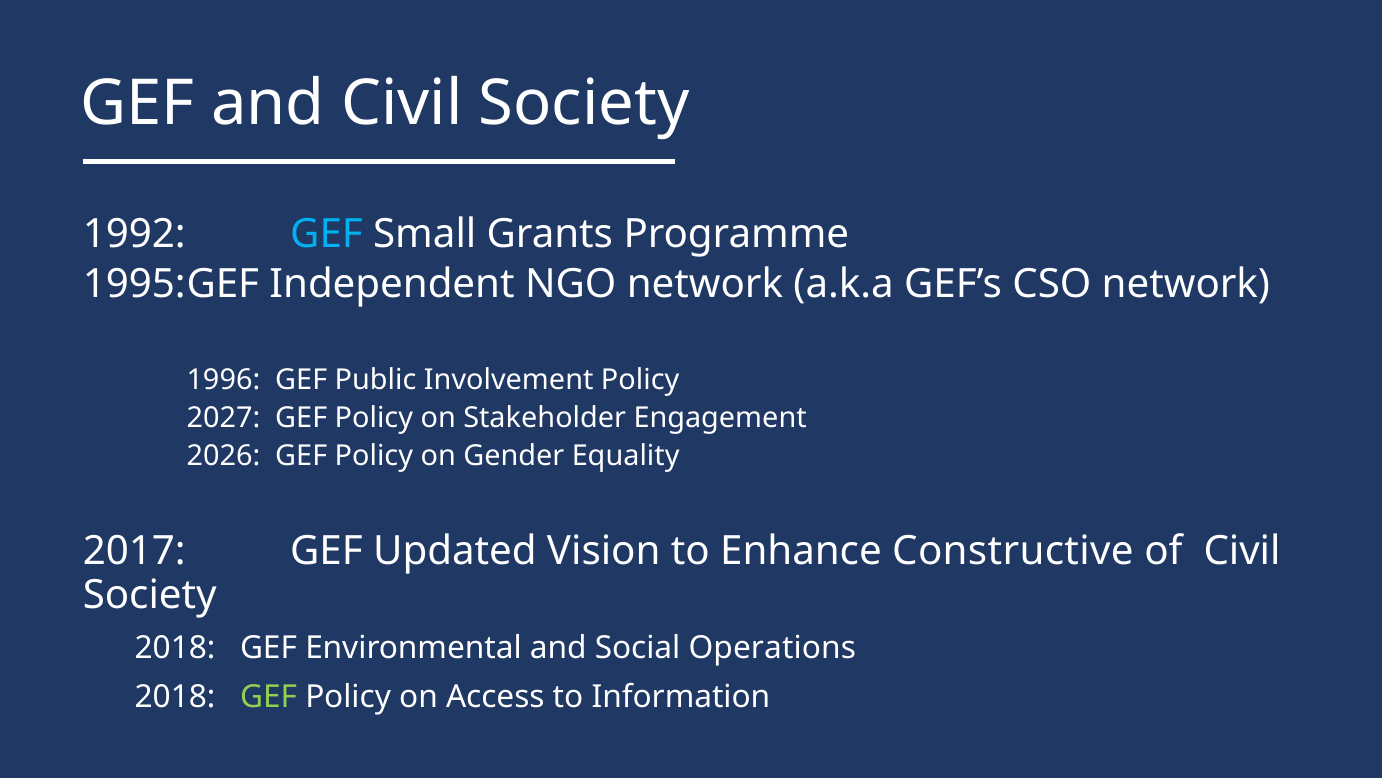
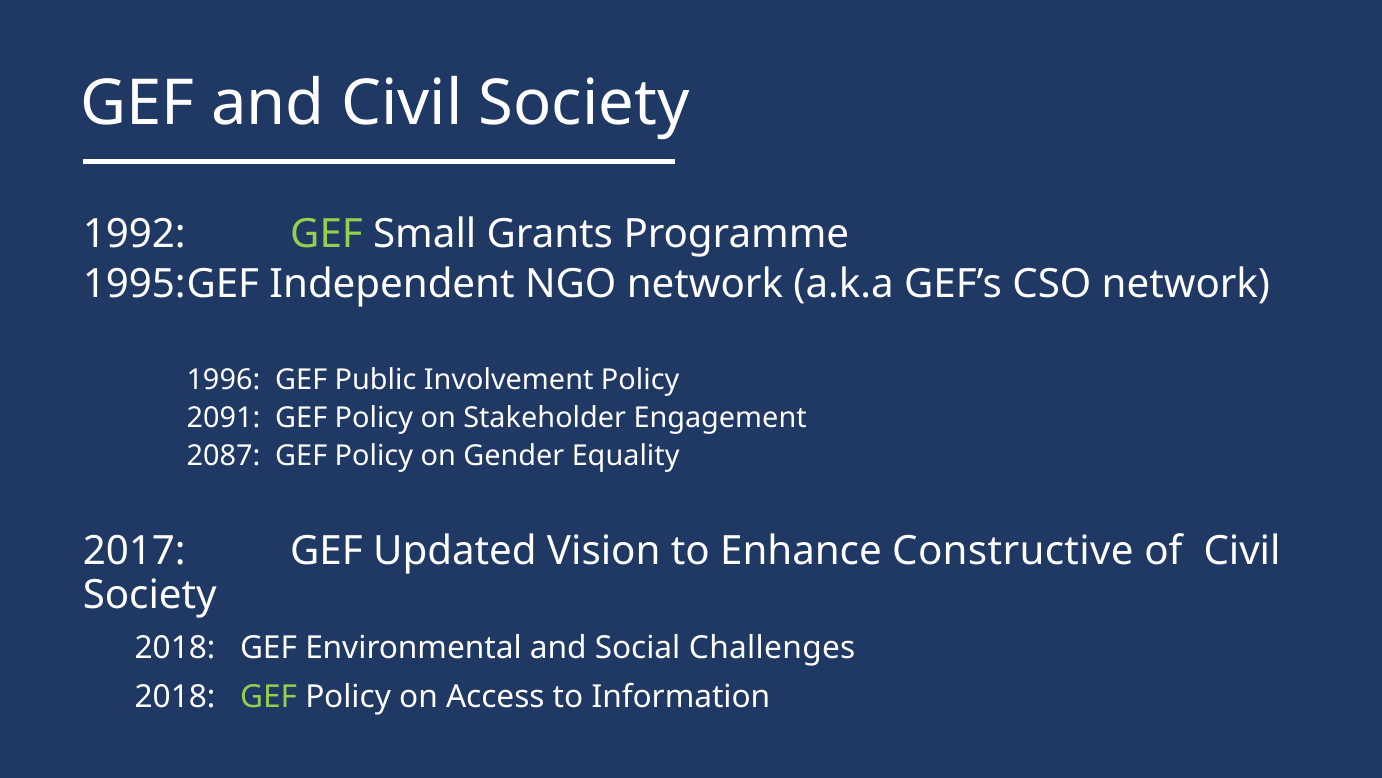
GEF at (327, 234) colour: light blue -> light green
2027: 2027 -> 2091
2026: 2026 -> 2087
Operations: Operations -> Challenges
